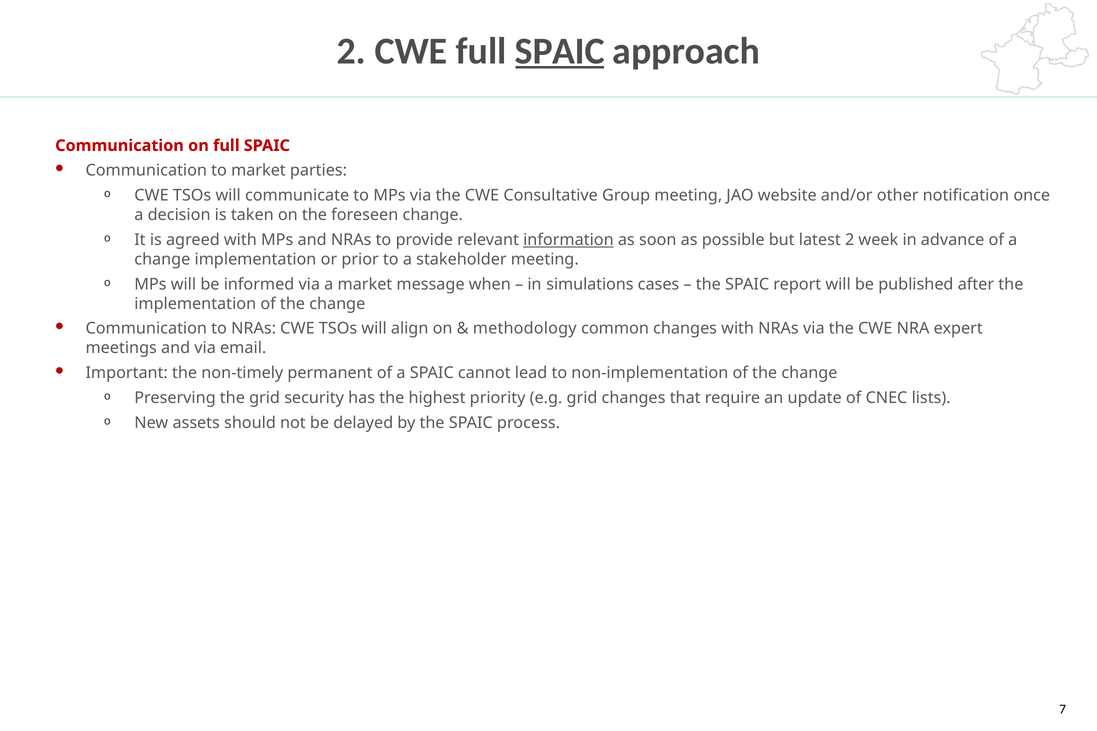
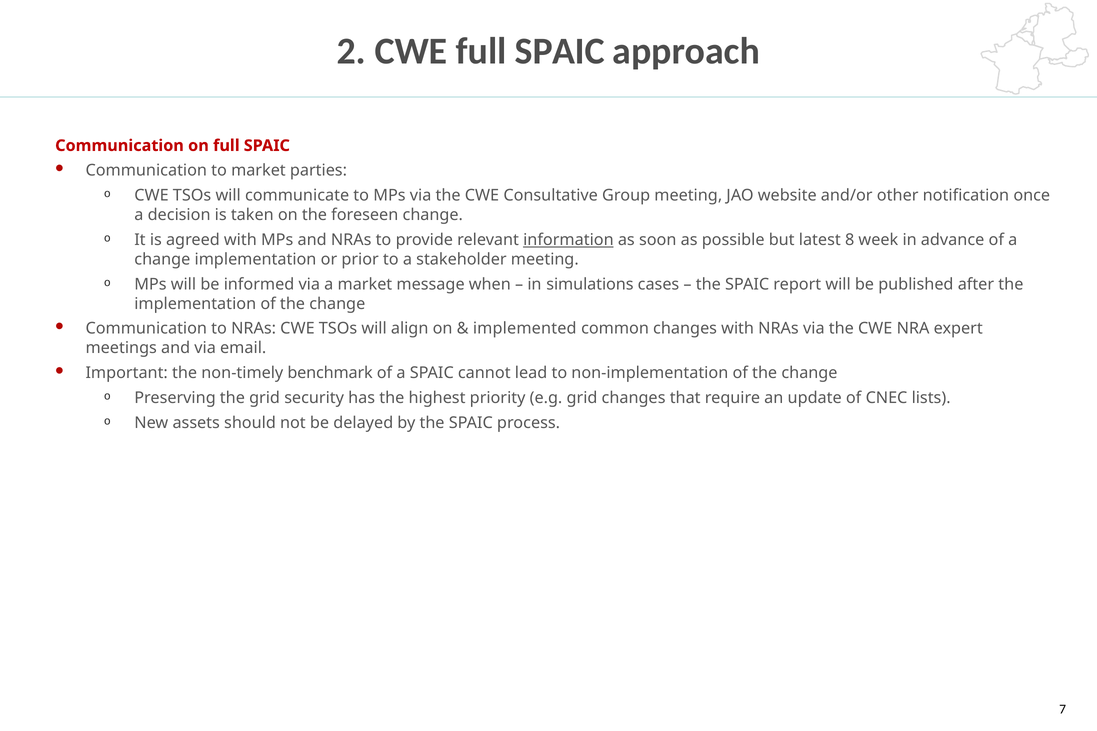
SPAIC at (560, 51) underline: present -> none
latest 2: 2 -> 8
methodology: methodology -> implemented
permanent: permanent -> benchmark
